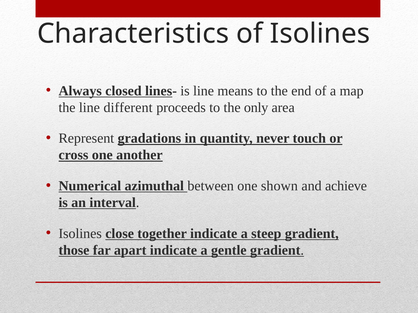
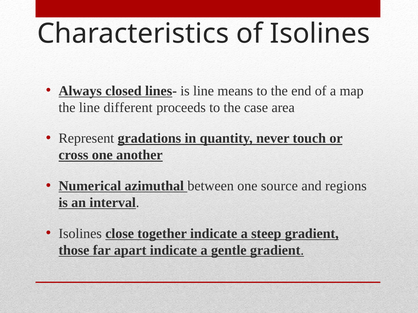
only: only -> case
shown: shown -> source
achieve: achieve -> regions
